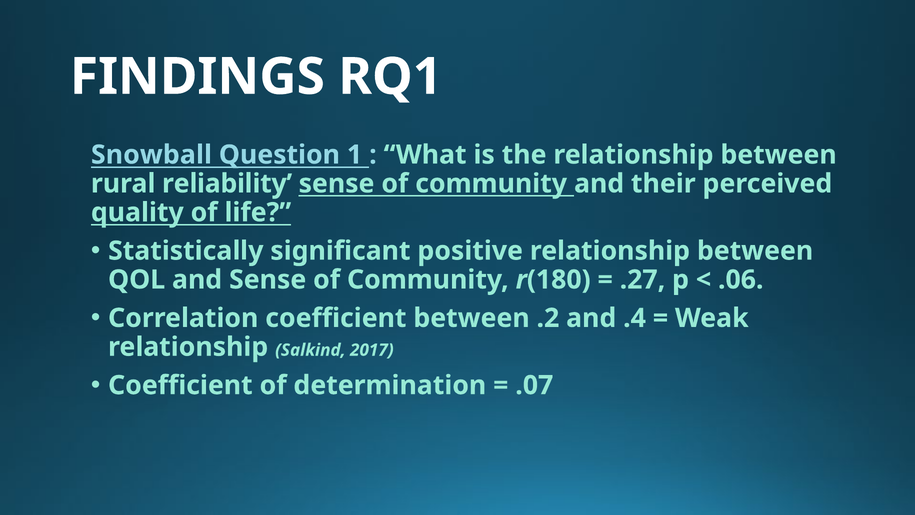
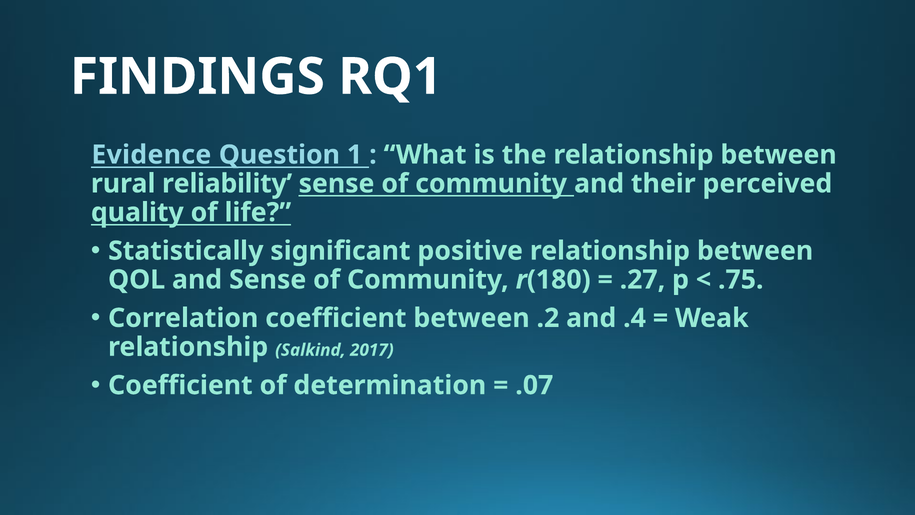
Snowball: Snowball -> Evidence
.06: .06 -> .75
